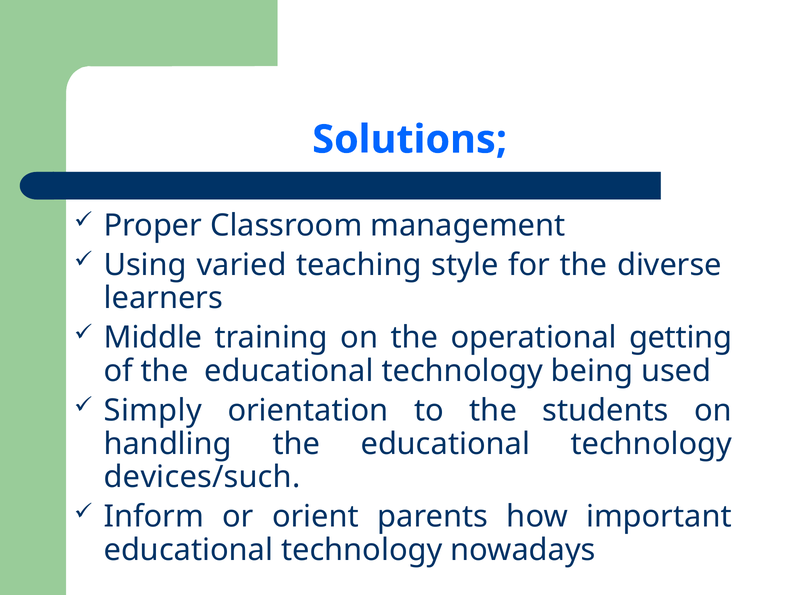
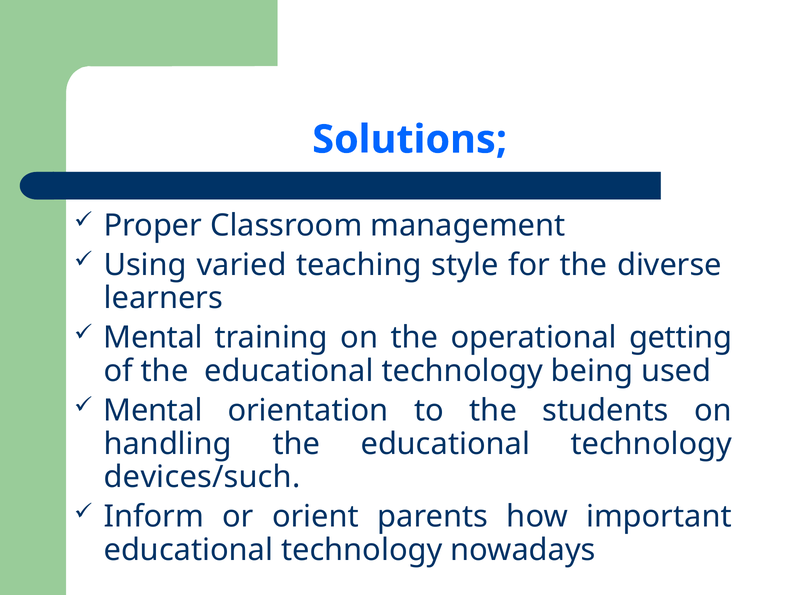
Middle at (153, 338): Middle -> Mental
Simply at (153, 410): Simply -> Mental
